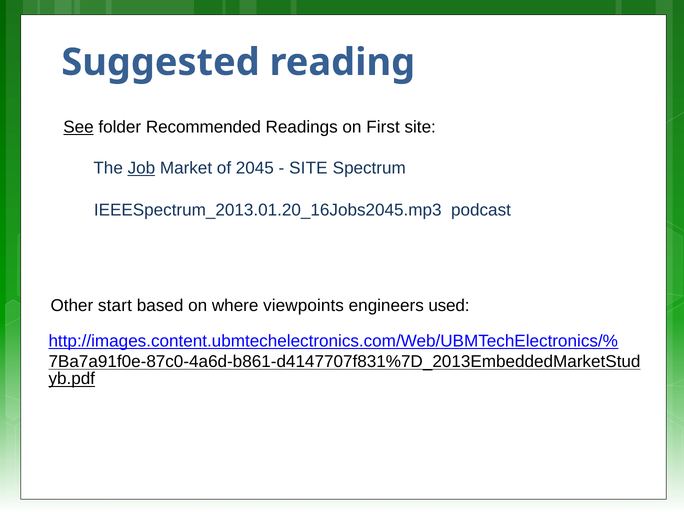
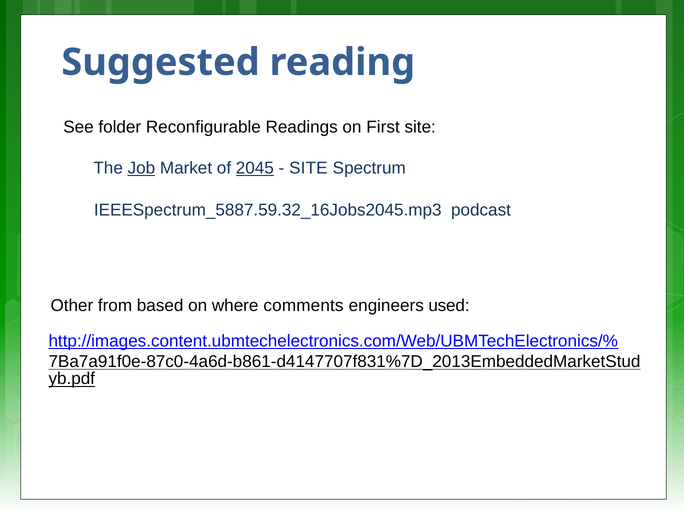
See underline: present -> none
Recommended: Recommended -> Reconfigurable
2045 underline: none -> present
IEEESpectrum_2013.01.20_16Jobs2045.mp3: IEEESpectrum_2013.01.20_16Jobs2045.mp3 -> IEEESpectrum_5887.59.32_16Jobs2045.mp3
start: start -> from
viewpoints: viewpoints -> comments
